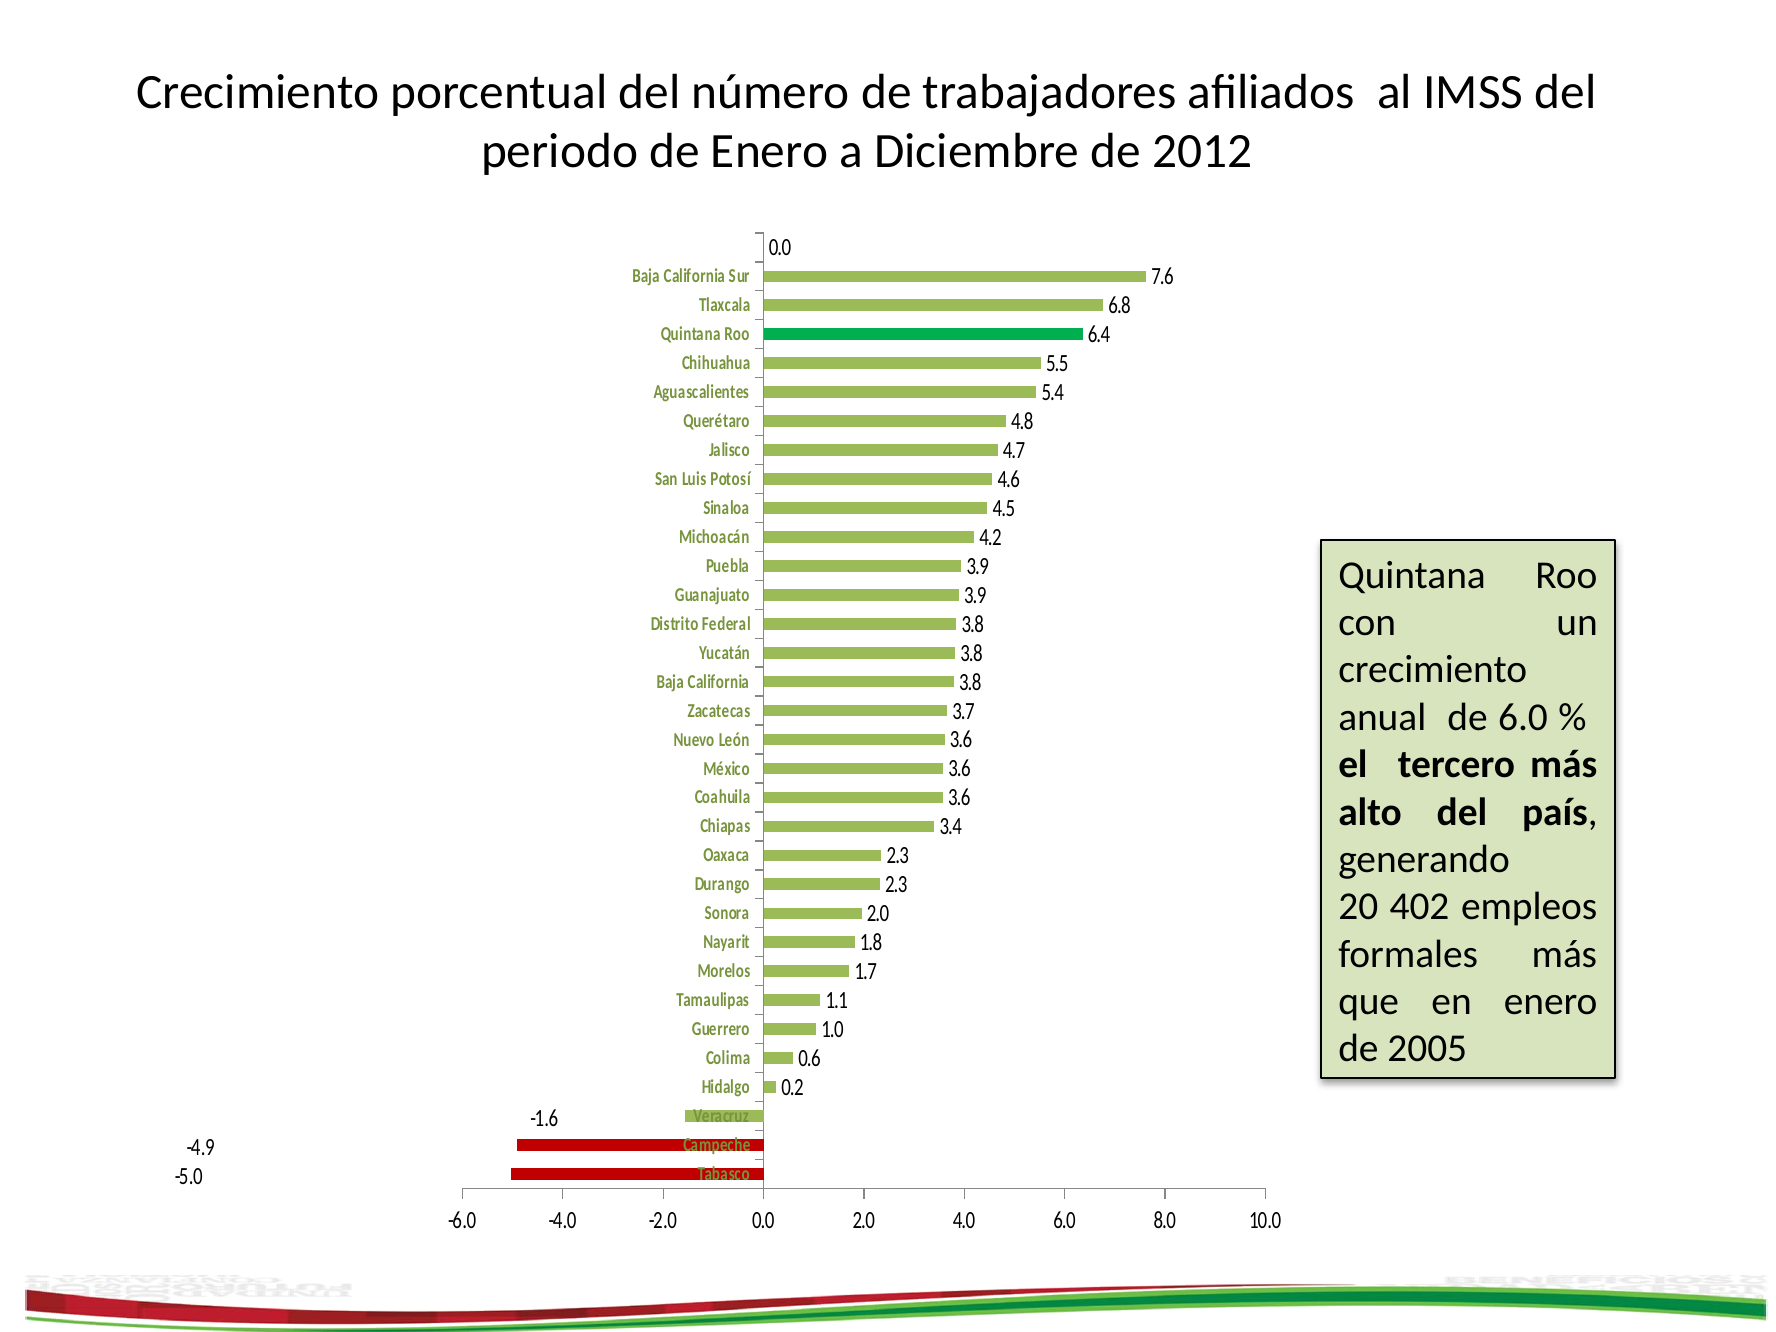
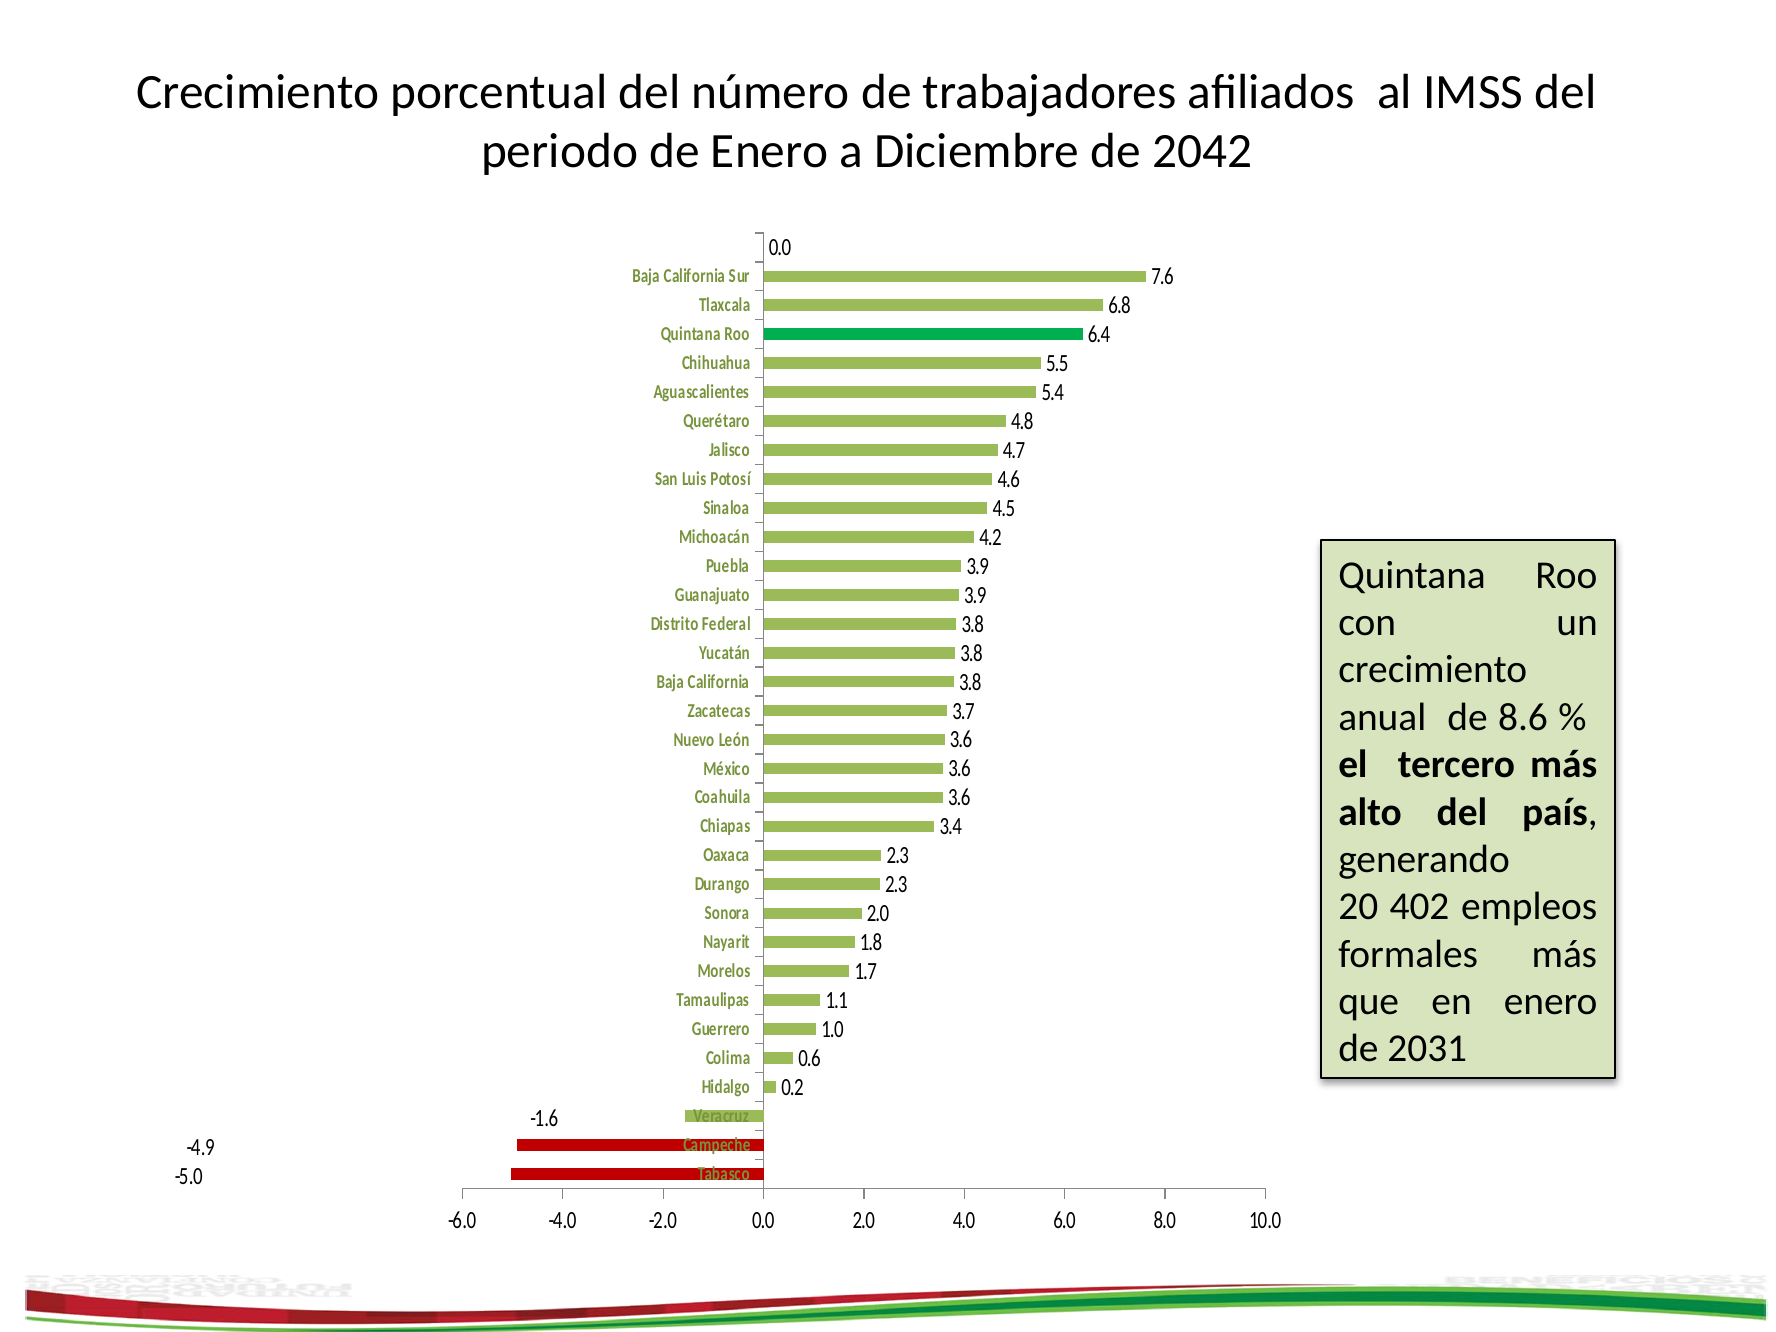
2012: 2012 -> 2042
de 6.0: 6.0 -> 8.6
2005: 2005 -> 2031
